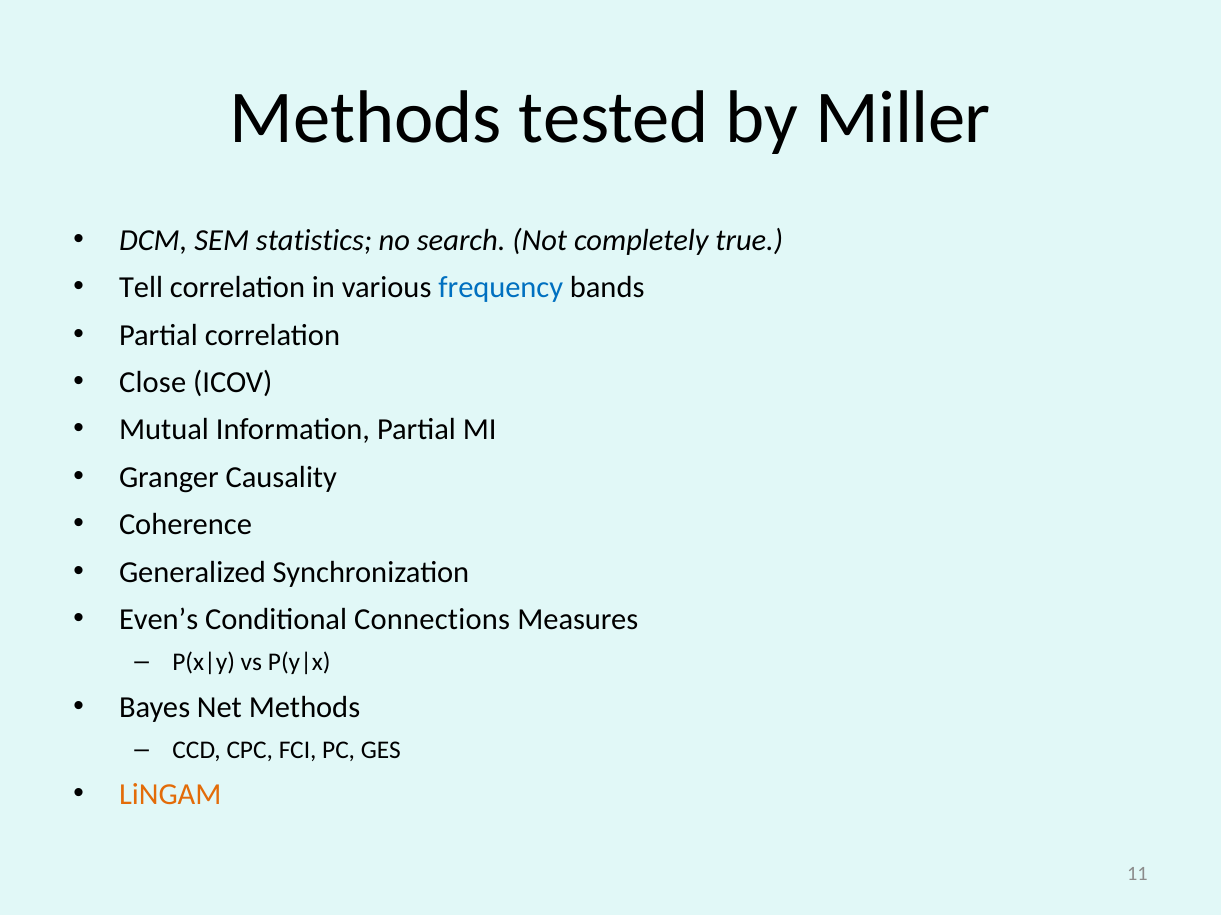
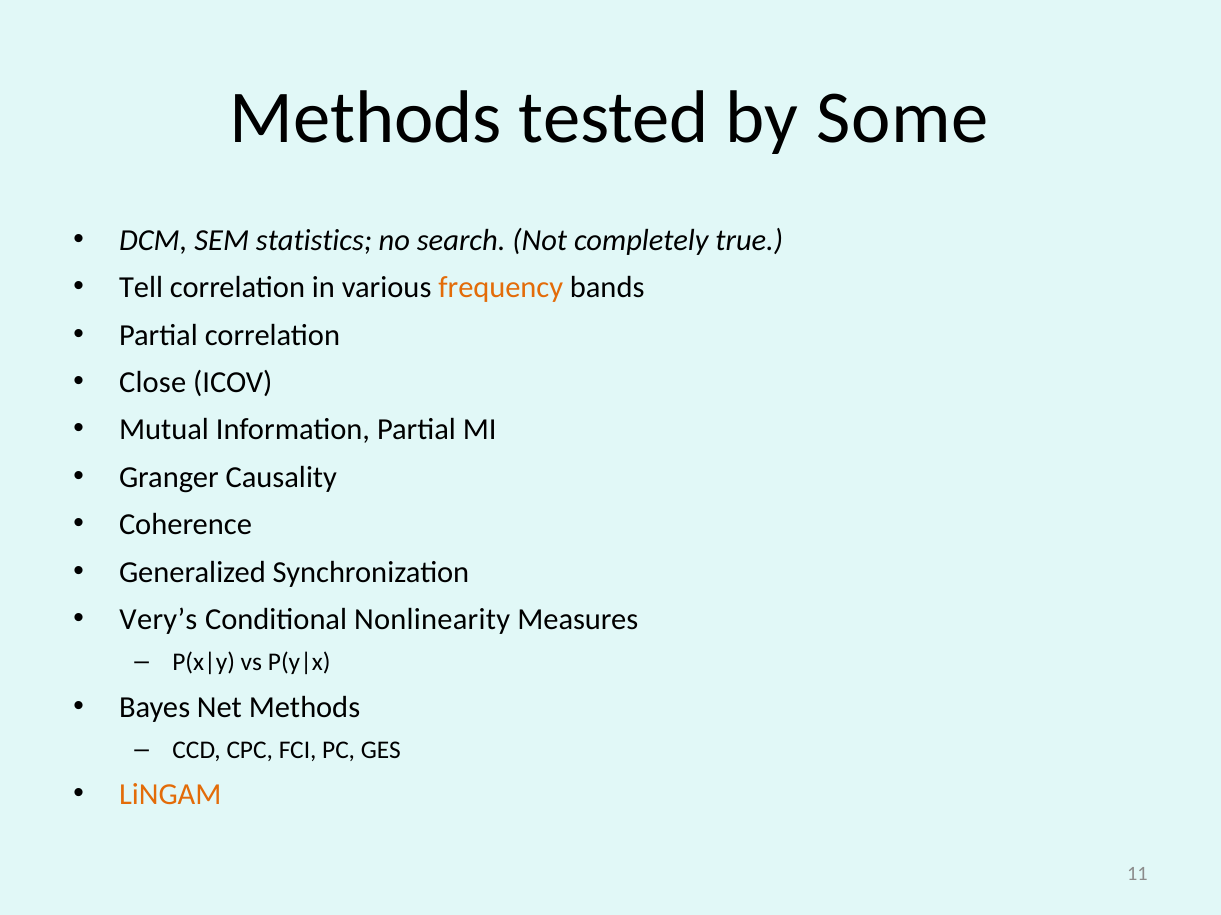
Miller: Miller -> Some
frequency colour: blue -> orange
Even’s: Even’s -> Very’s
Connections: Connections -> Nonlinearity
